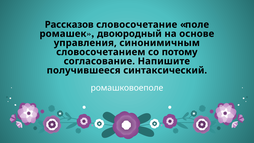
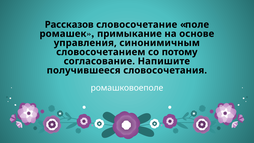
двоюродный: двоюродный -> примыкание
синтаксический: синтаксический -> словосочетания
